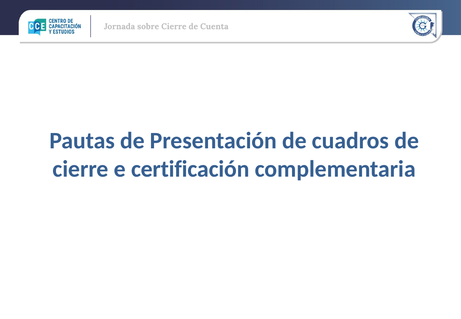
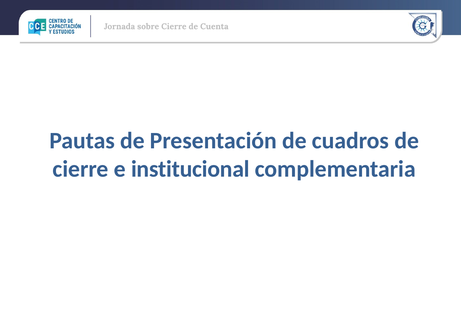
certificación: certificación -> institucional
